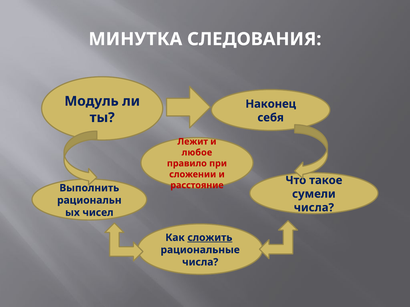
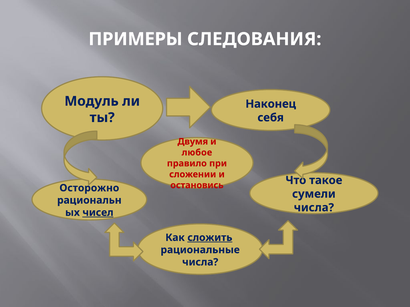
МИНУТКА: МИНУТКА -> ПРИМЕРЫ
Лежит: Лежит -> Двумя
расстояние: расстояние -> остановись
Выполнить: Выполнить -> Осторожно
чисел underline: none -> present
